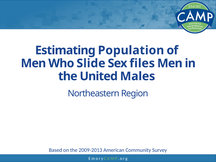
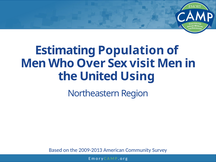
Slide: Slide -> Over
files: files -> visit
Males: Males -> Using
